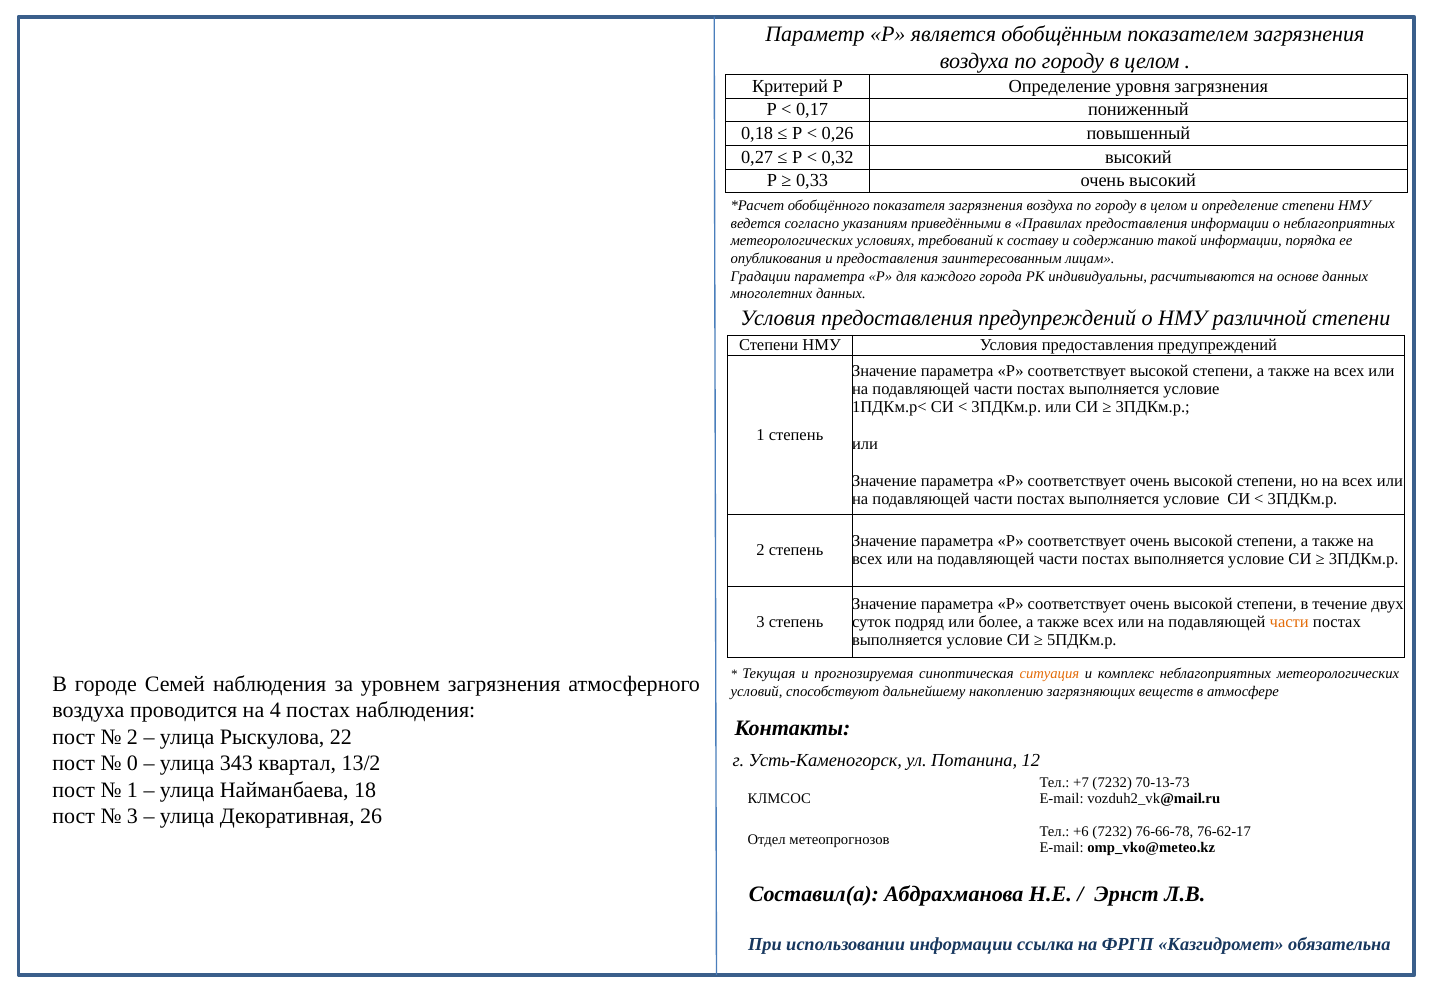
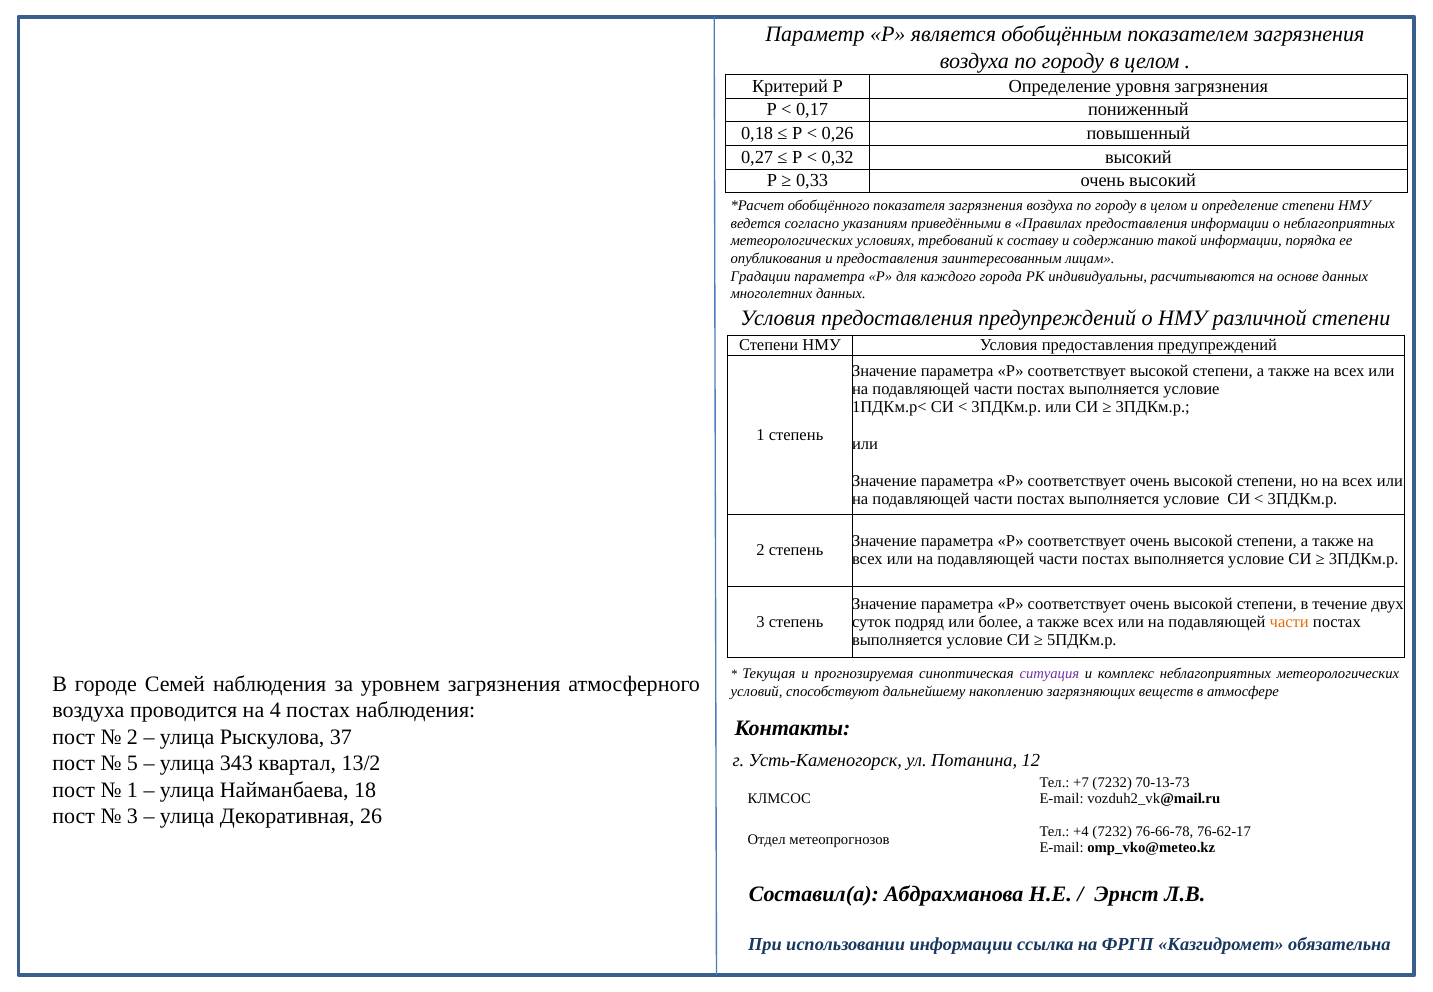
ситуация colour: orange -> purple
22: 22 -> 37
0: 0 -> 5
+6: +6 -> +4
